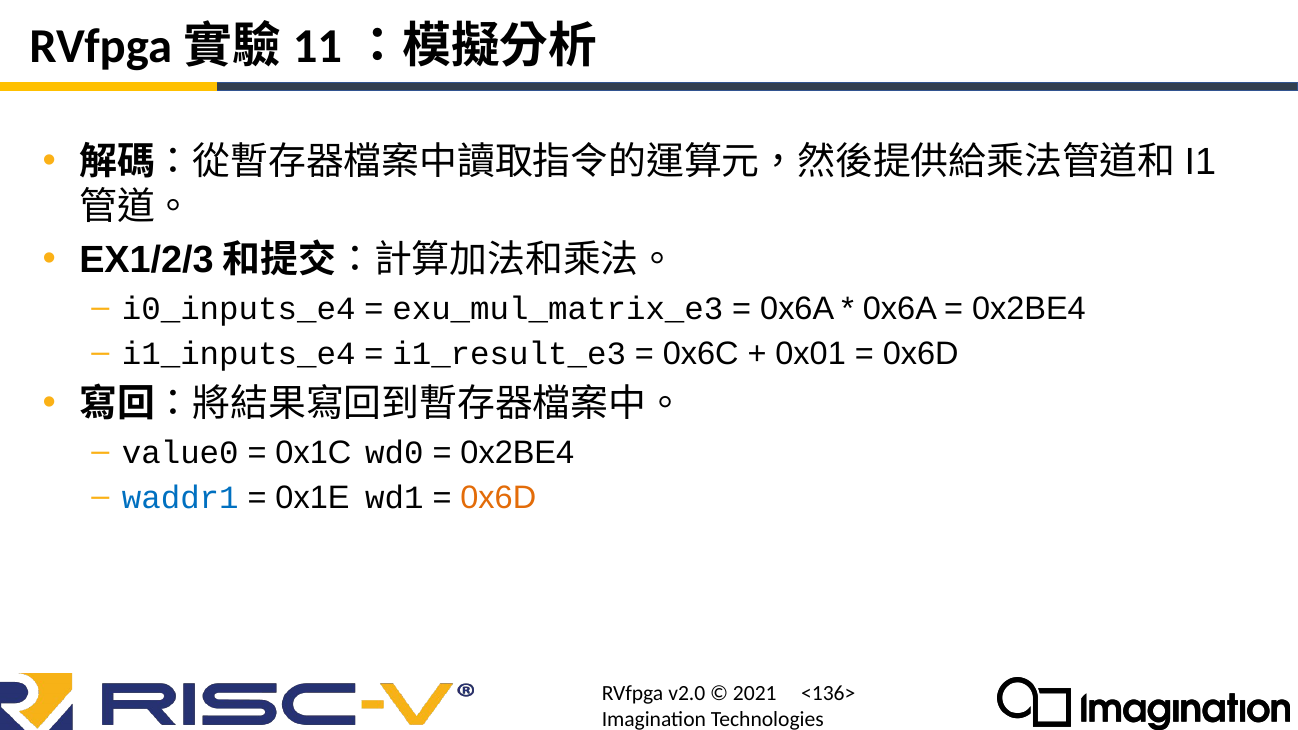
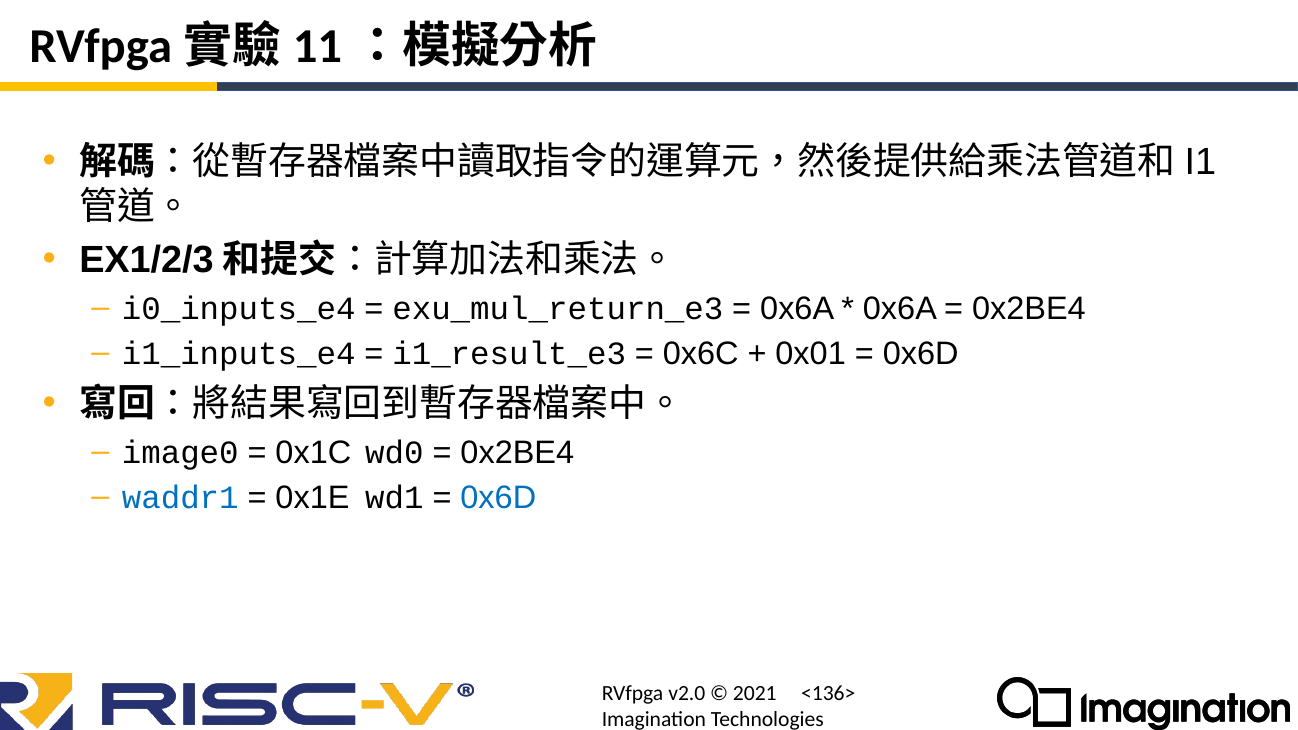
exu_mul_matrix_e3: exu_mul_matrix_e3 -> exu_mul_return_e3
value0: value0 -> image0
0x6D at (498, 498) colour: orange -> blue
